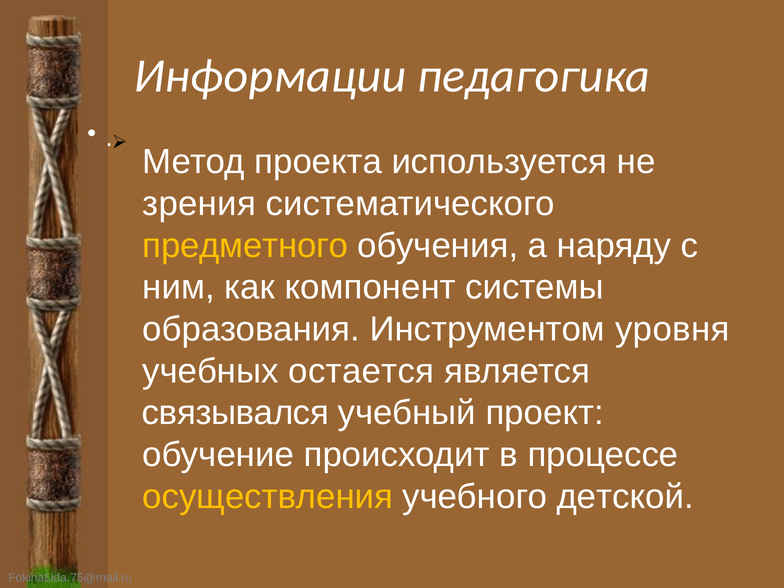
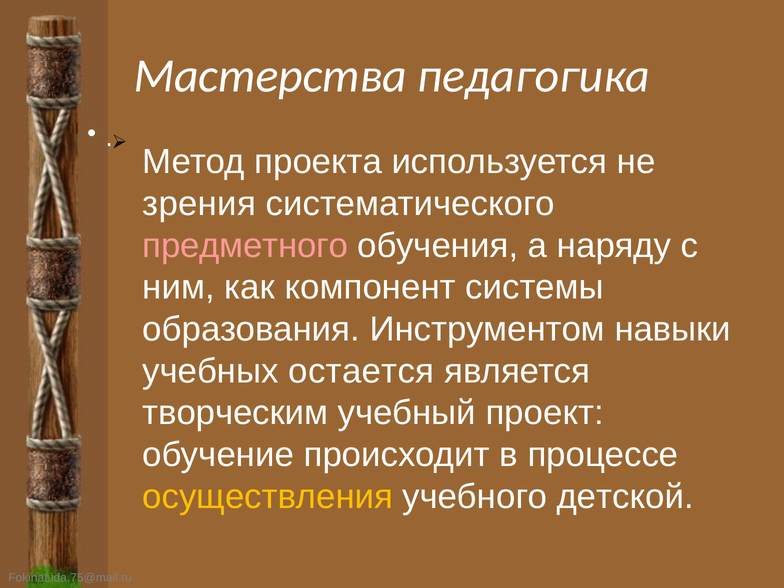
Информации: Информации -> Мастерства
предметного colour: yellow -> pink
уровня: уровня -> навыки
связывался: связывался -> творческим
